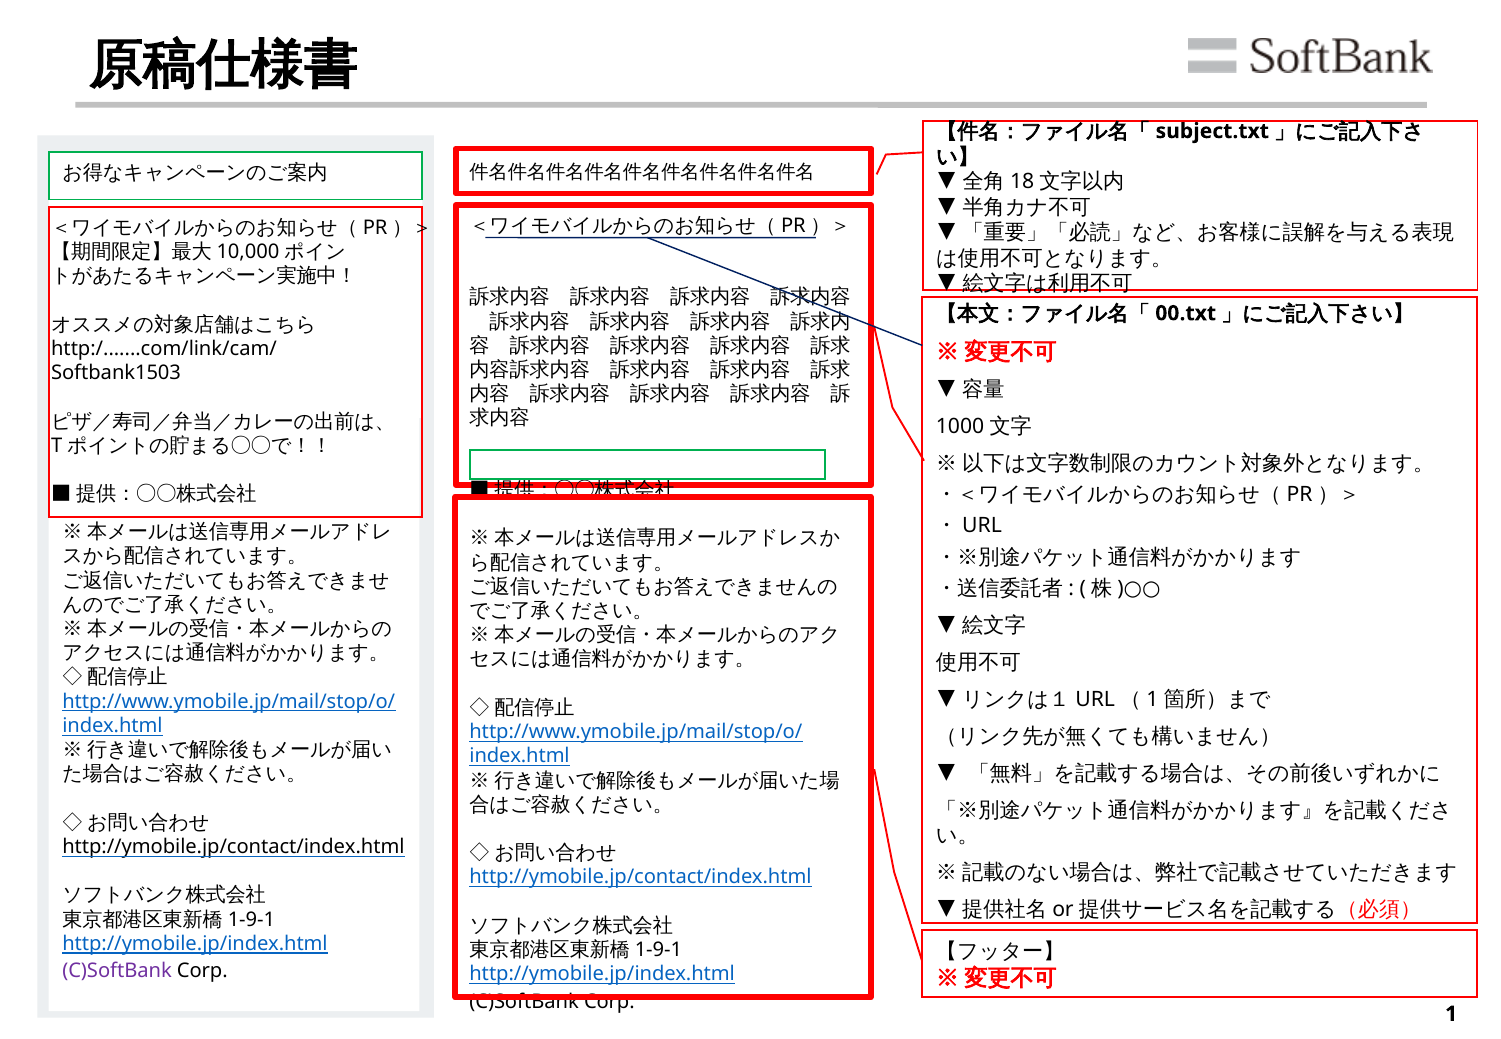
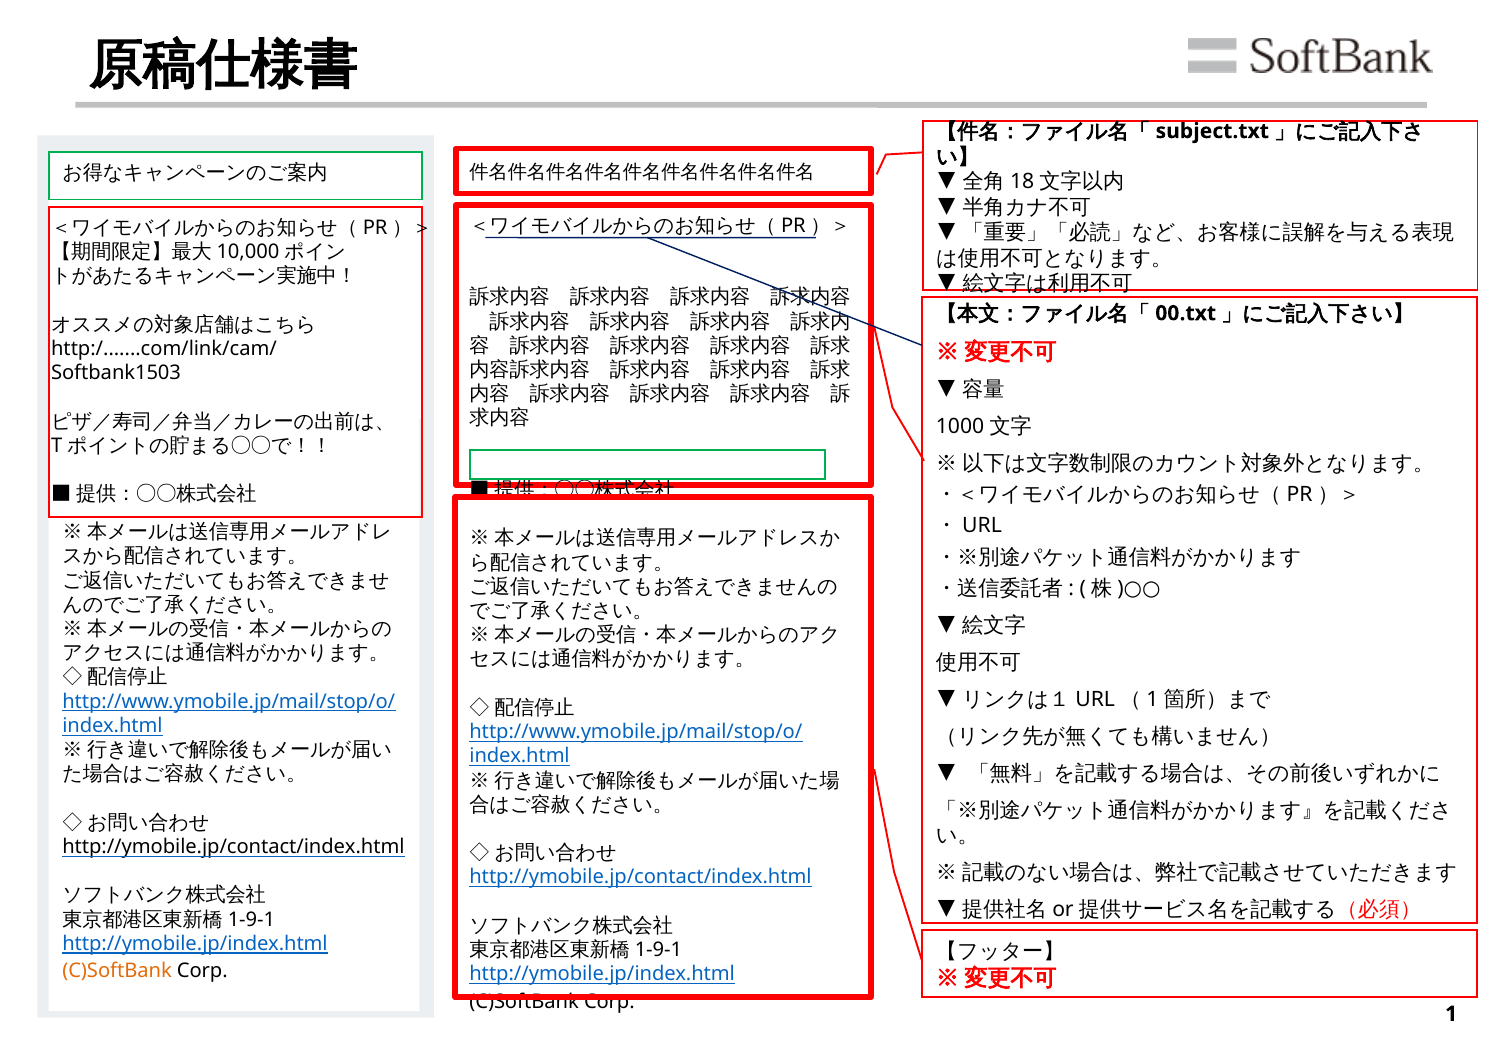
C)SoftBank at (117, 971) colour: purple -> orange
